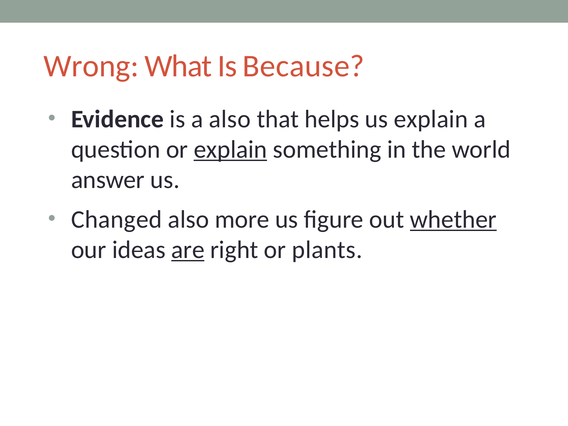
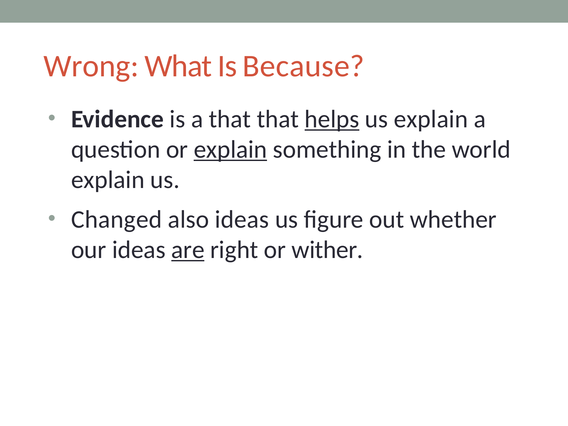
a also: also -> that
helps underline: none -> present
answer at (108, 180): answer -> explain
also more: more -> ideas
whether underline: present -> none
plants: plants -> wither
